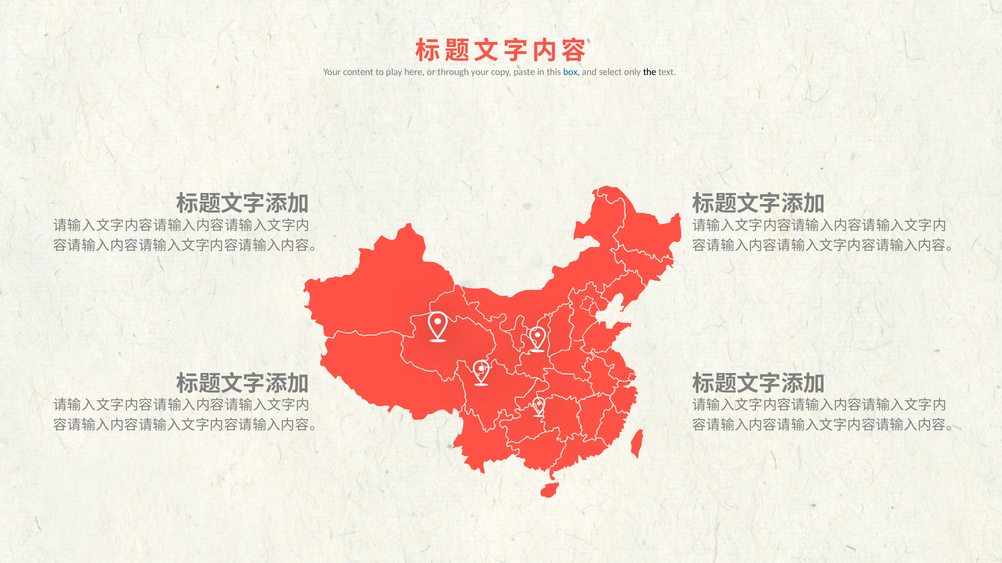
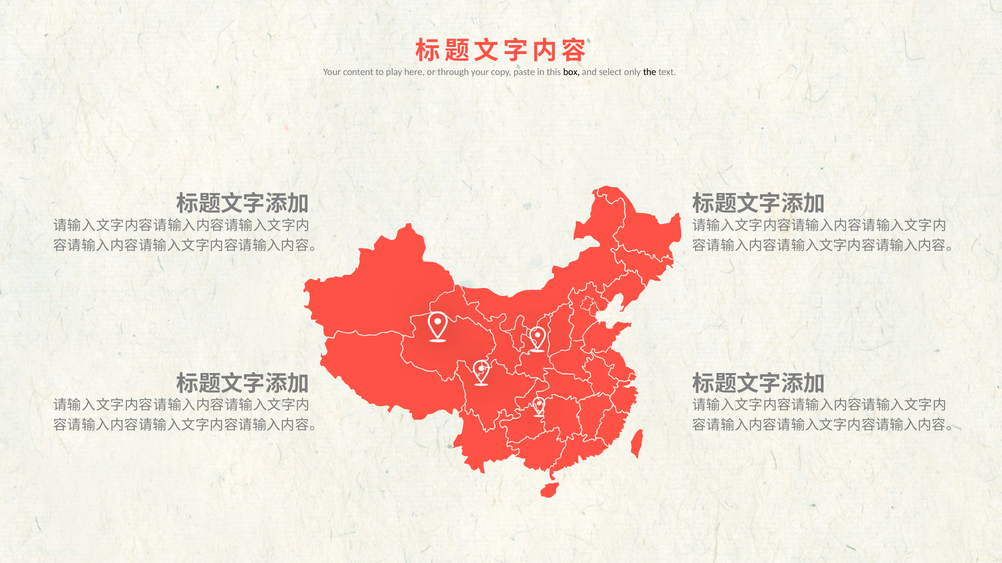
box colour: blue -> black
